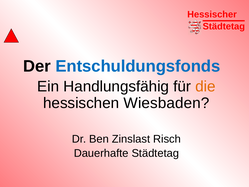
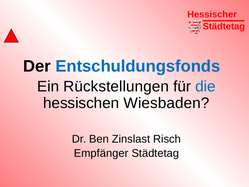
Handlungsfähig: Handlungsfähig -> Rückstellungen
die colour: orange -> blue
Dauerhafte: Dauerhafte -> Empfänger
